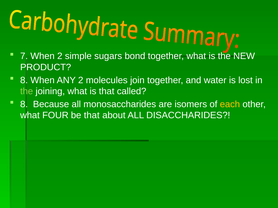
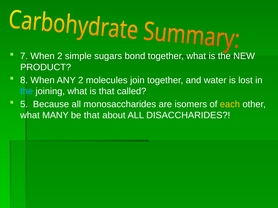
the at (27, 91) colour: light green -> light blue
8 at (24, 104): 8 -> 5
FOUR: FOUR -> MANY
